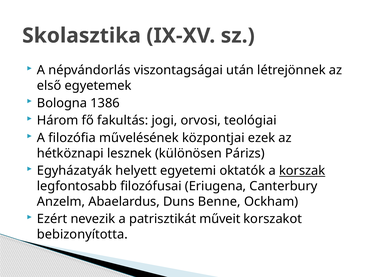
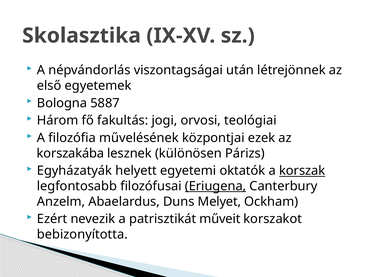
1386: 1386 -> 5887
hétköznapi: hétköznapi -> korszakába
Eriugena underline: none -> present
Benne: Benne -> Melyet
